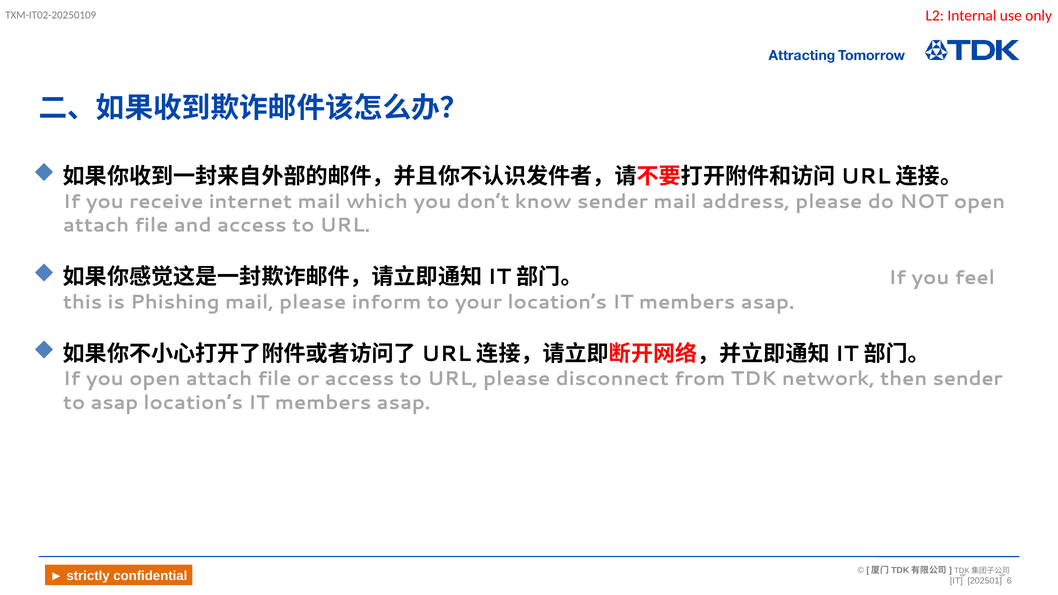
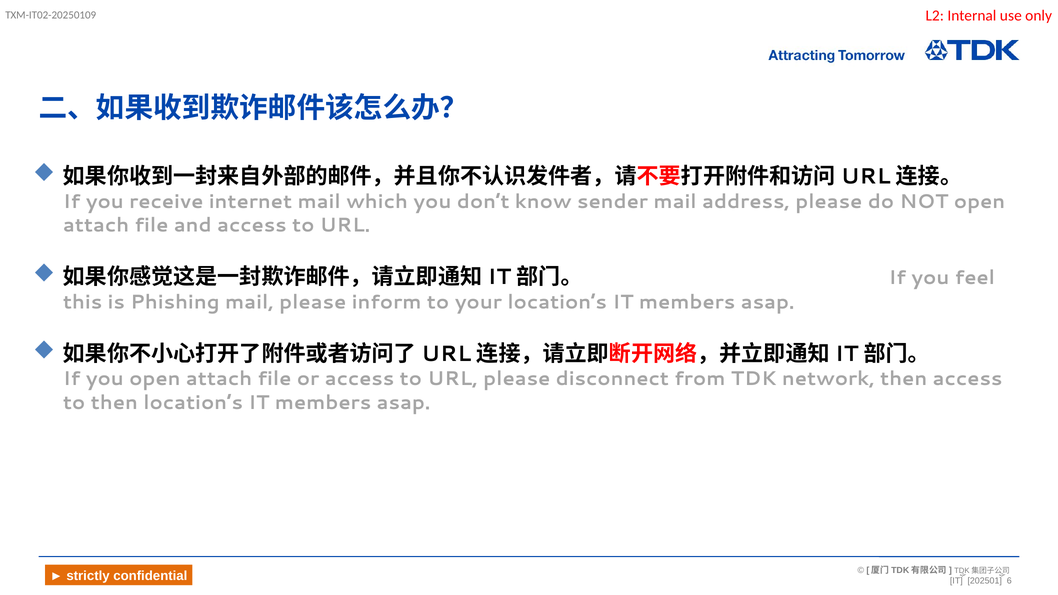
then sender: sender -> access
to asap: asap -> then
